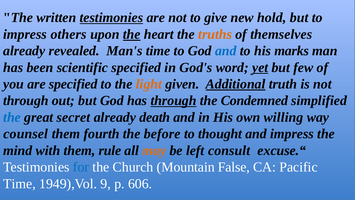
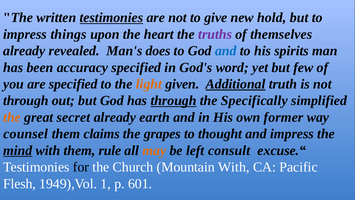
others: others -> things
the at (132, 34) underline: present -> none
truths colour: orange -> purple
Man's time: time -> does
marks: marks -> spirits
scientific: scientific -> accuracy
yet underline: present -> none
Condemned: Condemned -> Specifically
the at (12, 117) colour: blue -> orange
death: death -> earth
willing: willing -> former
fourth: fourth -> claims
before: before -> grapes
mind underline: none -> present
for colour: blue -> black
Mountain False: False -> With
Time at (19, 183): Time -> Flesh
9: 9 -> 1
606: 606 -> 601
